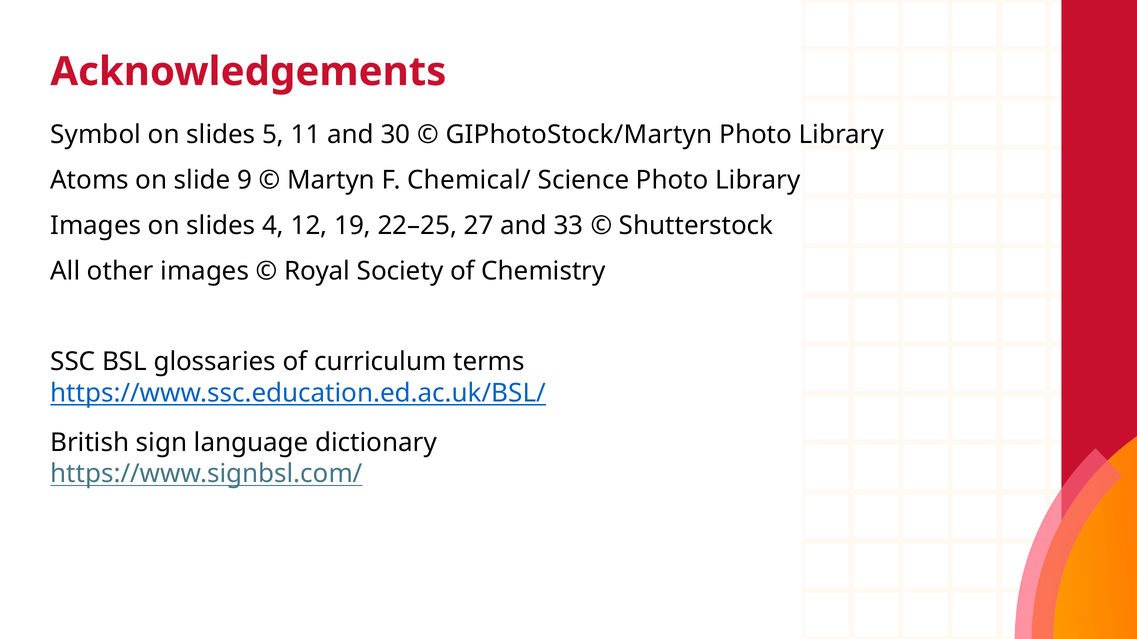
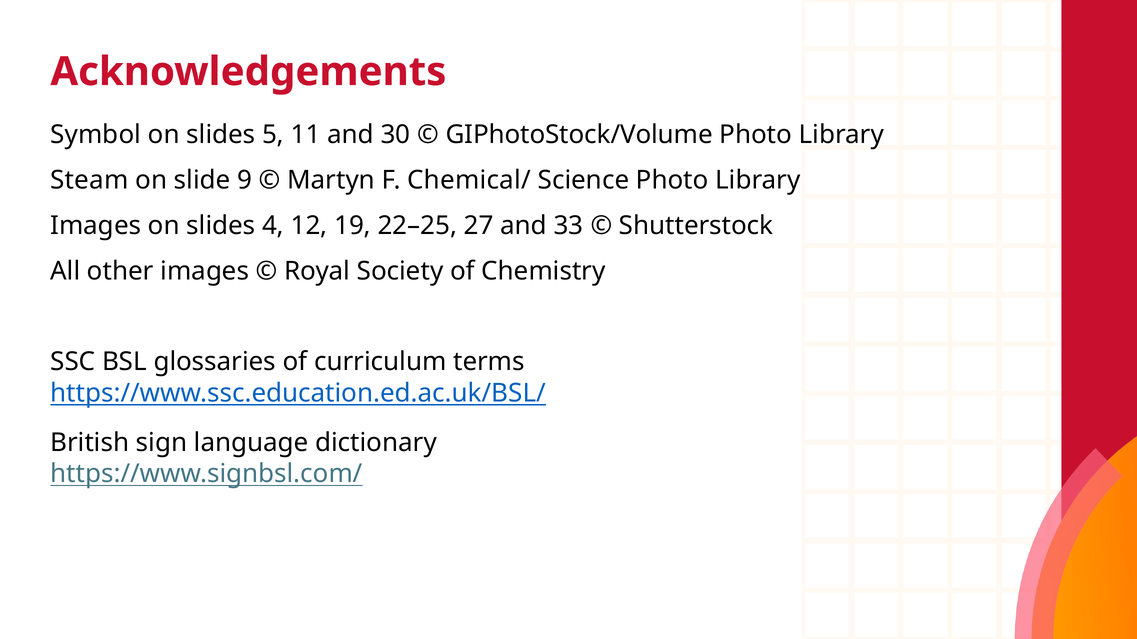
GIPhotoStock/Martyn: GIPhotoStock/Martyn -> GIPhotoStock/Volume
Atoms: Atoms -> Steam
